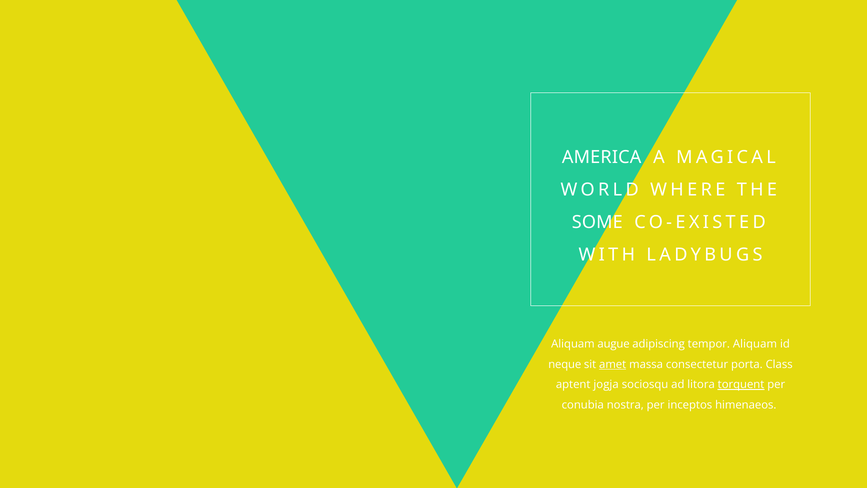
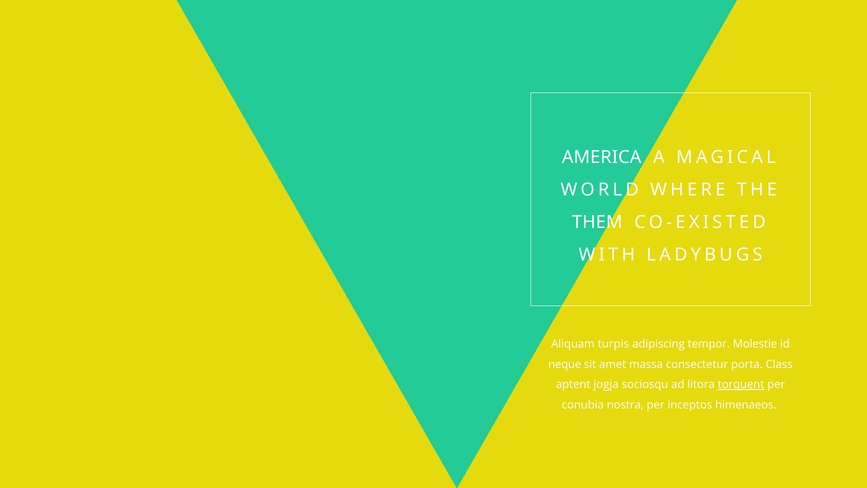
SOME: SOME -> THEM
augue: augue -> turpis
tempor Aliquam: Aliquam -> Molestie
amet underline: present -> none
